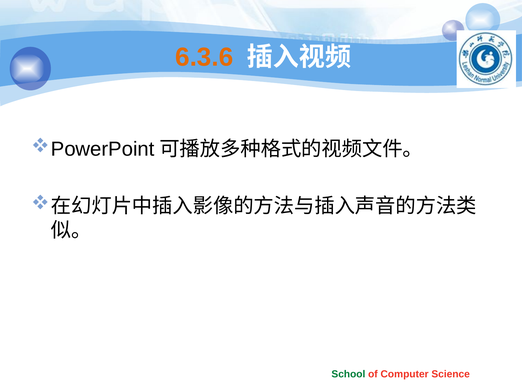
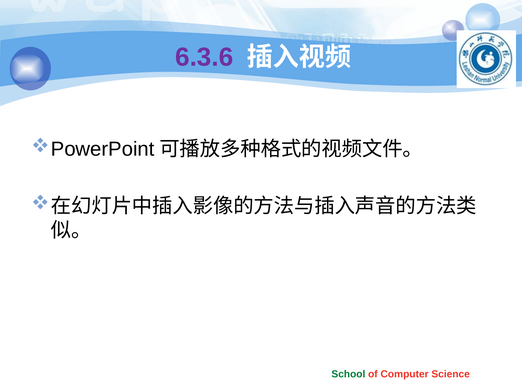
6.3.6 colour: orange -> purple
